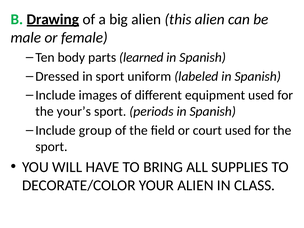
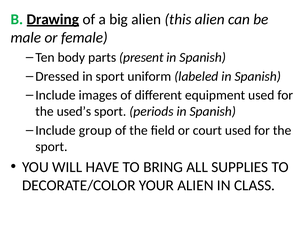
learned: learned -> present
your’s: your’s -> used’s
